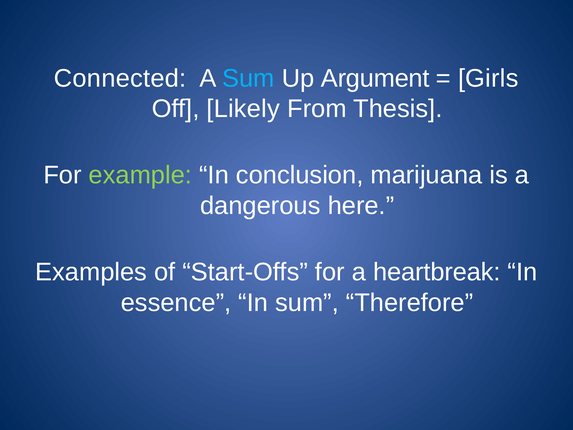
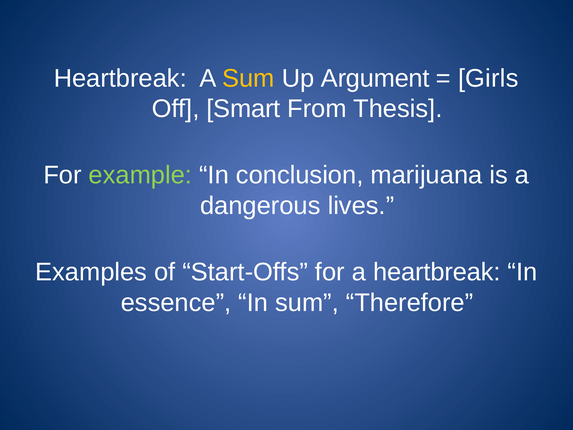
Connected at (120, 78): Connected -> Heartbreak
Sum at (248, 78) colour: light blue -> yellow
Likely: Likely -> Smart
here: here -> lives
